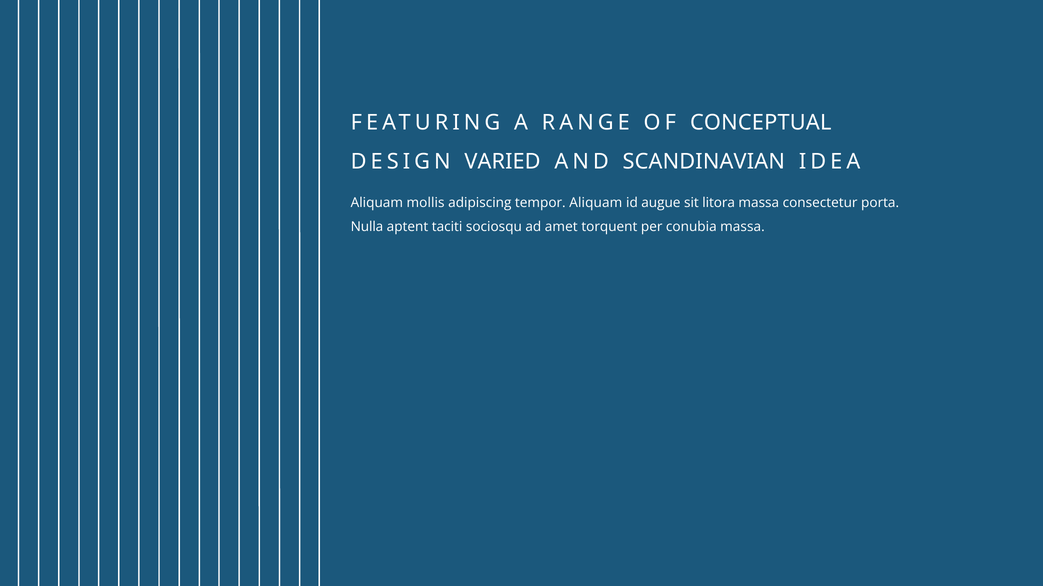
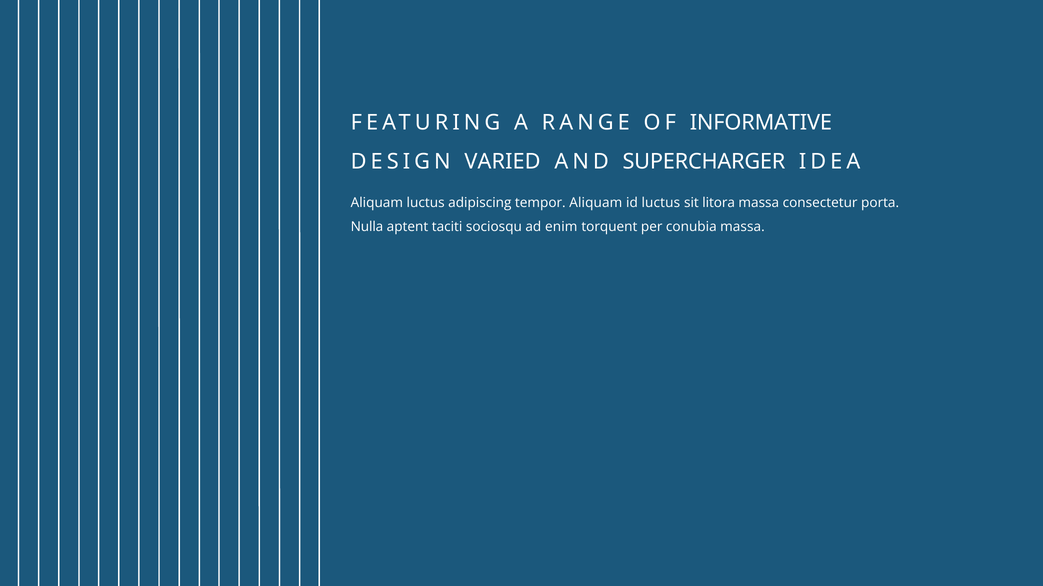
CONCEPTUAL: CONCEPTUAL -> INFORMATIVE
SCANDINAVIAN: SCANDINAVIAN -> SUPERCHARGER
Aliquam mollis: mollis -> luctus
id augue: augue -> luctus
amet: amet -> enim
